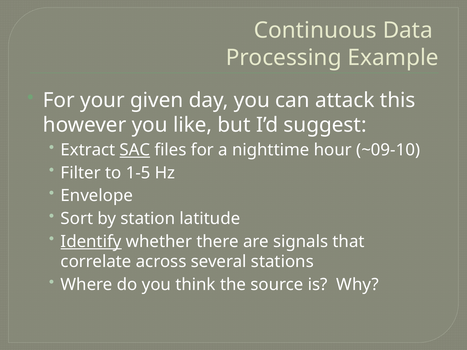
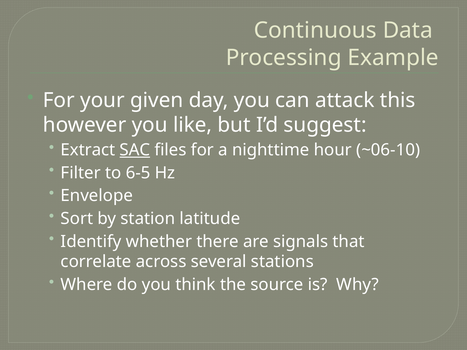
~09-10: ~09-10 -> ~06-10
1-5: 1-5 -> 6-5
Identify underline: present -> none
